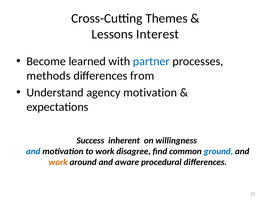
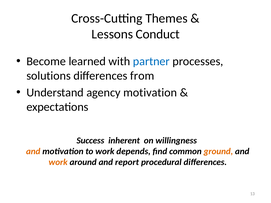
Interest: Interest -> Conduct
methods: methods -> solutions
and at (33, 151) colour: blue -> orange
disagree: disagree -> depends
ground colour: blue -> orange
aware: aware -> report
